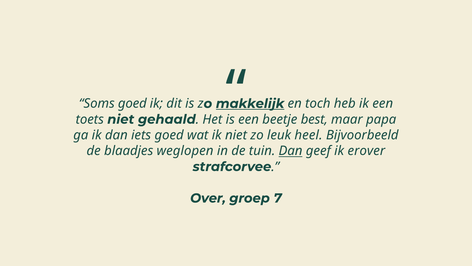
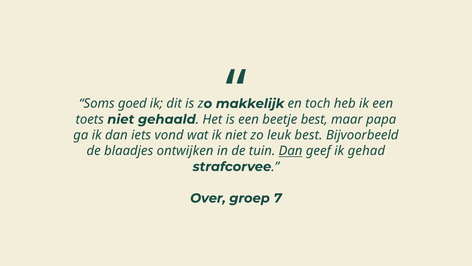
makkelijk underline: present -> none
iets goed: goed -> vond
leuk heel: heel -> best
weglopen: weglopen -> ontwijken
erover: erover -> gehad
